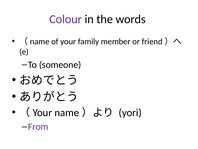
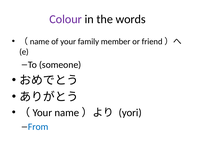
From colour: purple -> blue
